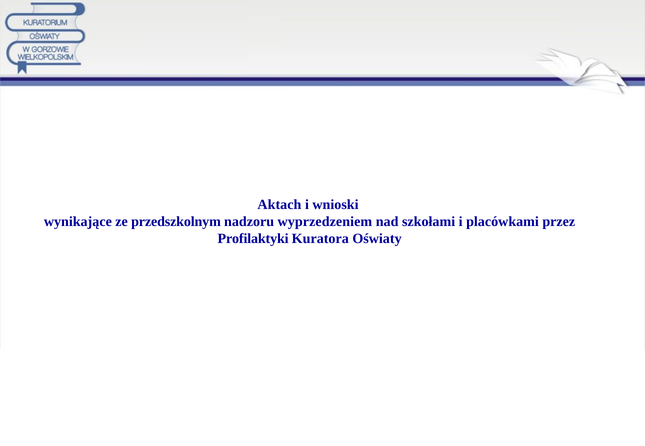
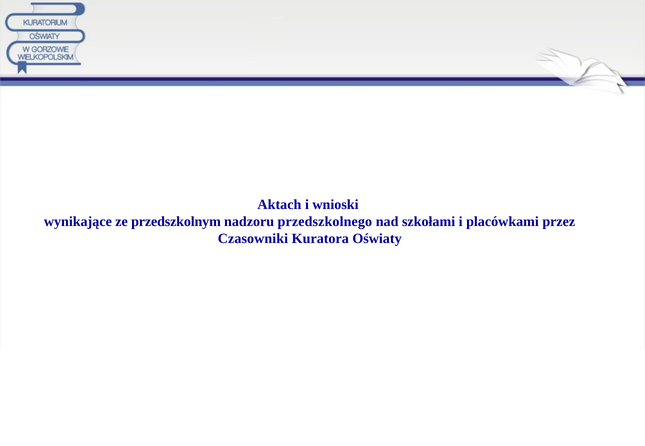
wyprzedzeniem: wyprzedzeniem -> przedszkolnego
Profilaktyki: Profilaktyki -> Czasowniki
